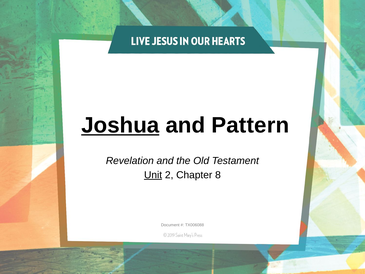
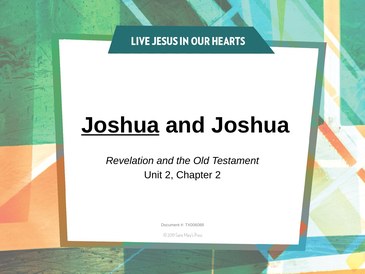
and Pattern: Pattern -> Joshua
Unit underline: present -> none
Chapter 8: 8 -> 2
